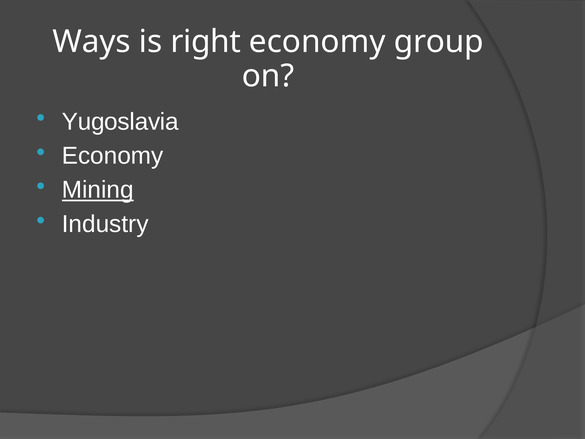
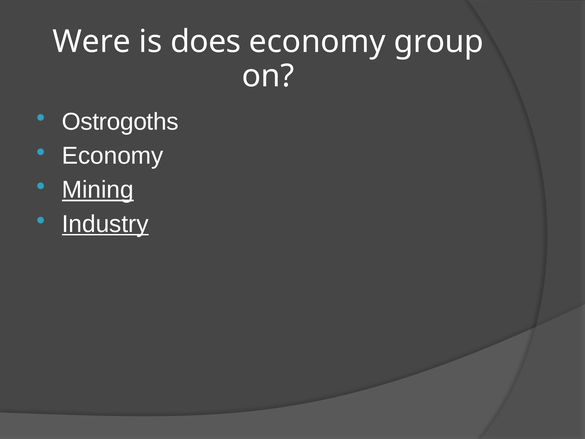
Ways: Ways -> Were
right: right -> does
Yugoslavia: Yugoslavia -> Ostrogoths
Industry underline: none -> present
